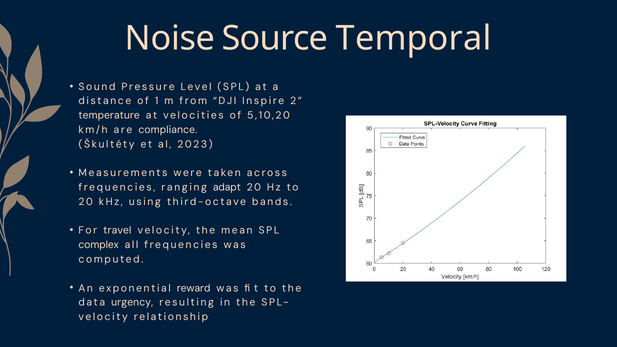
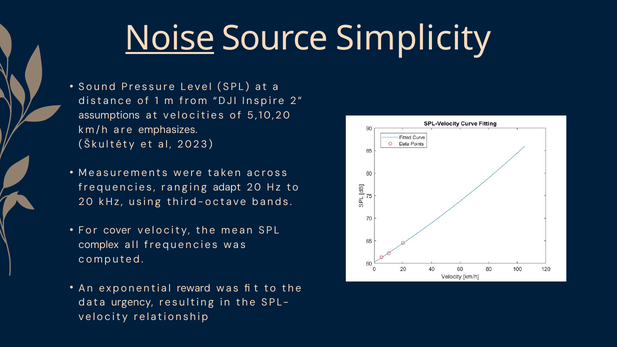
Noise underline: none -> present
Temporal: Temporal -> Simplicity
temperature: temperature -> assumptions
compliance: compliance -> emphasizes
travel: travel -> cover
